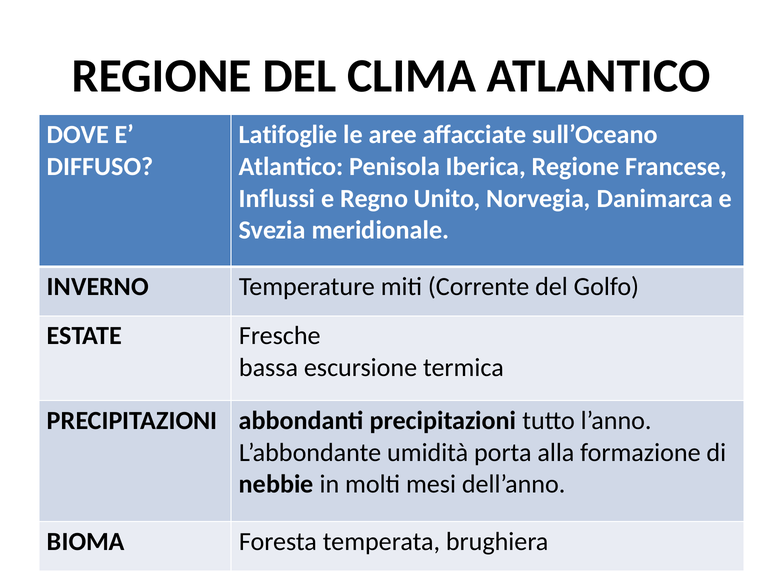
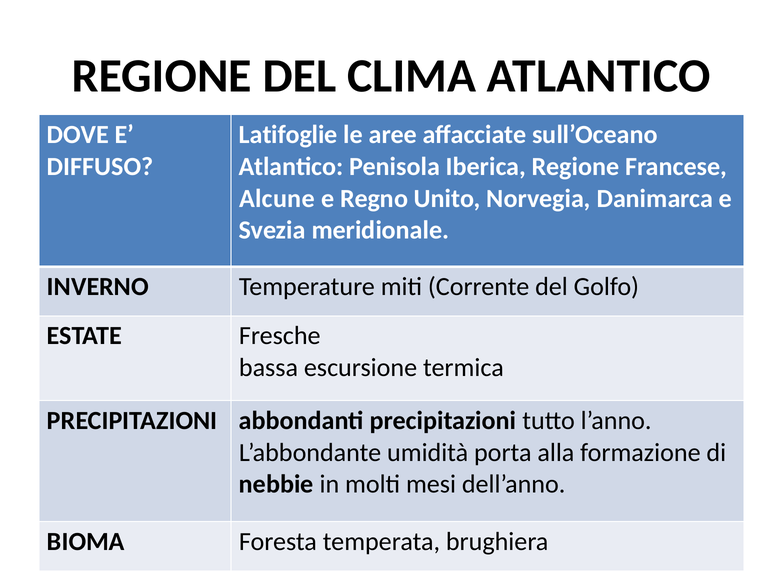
Influssi: Influssi -> Alcune
